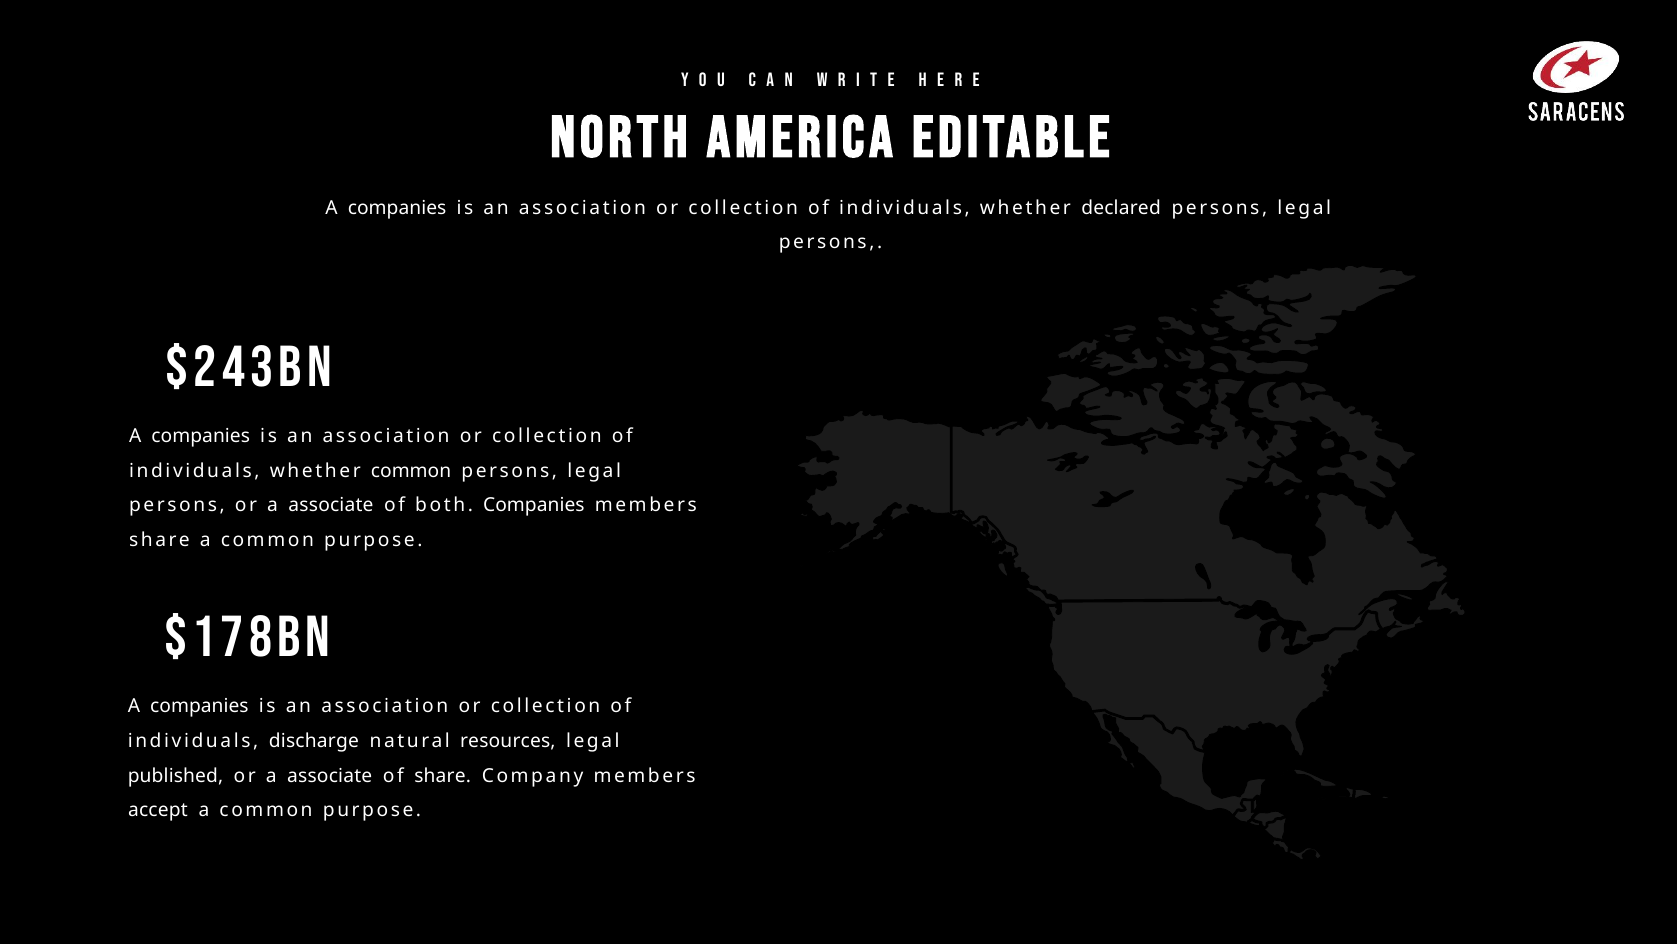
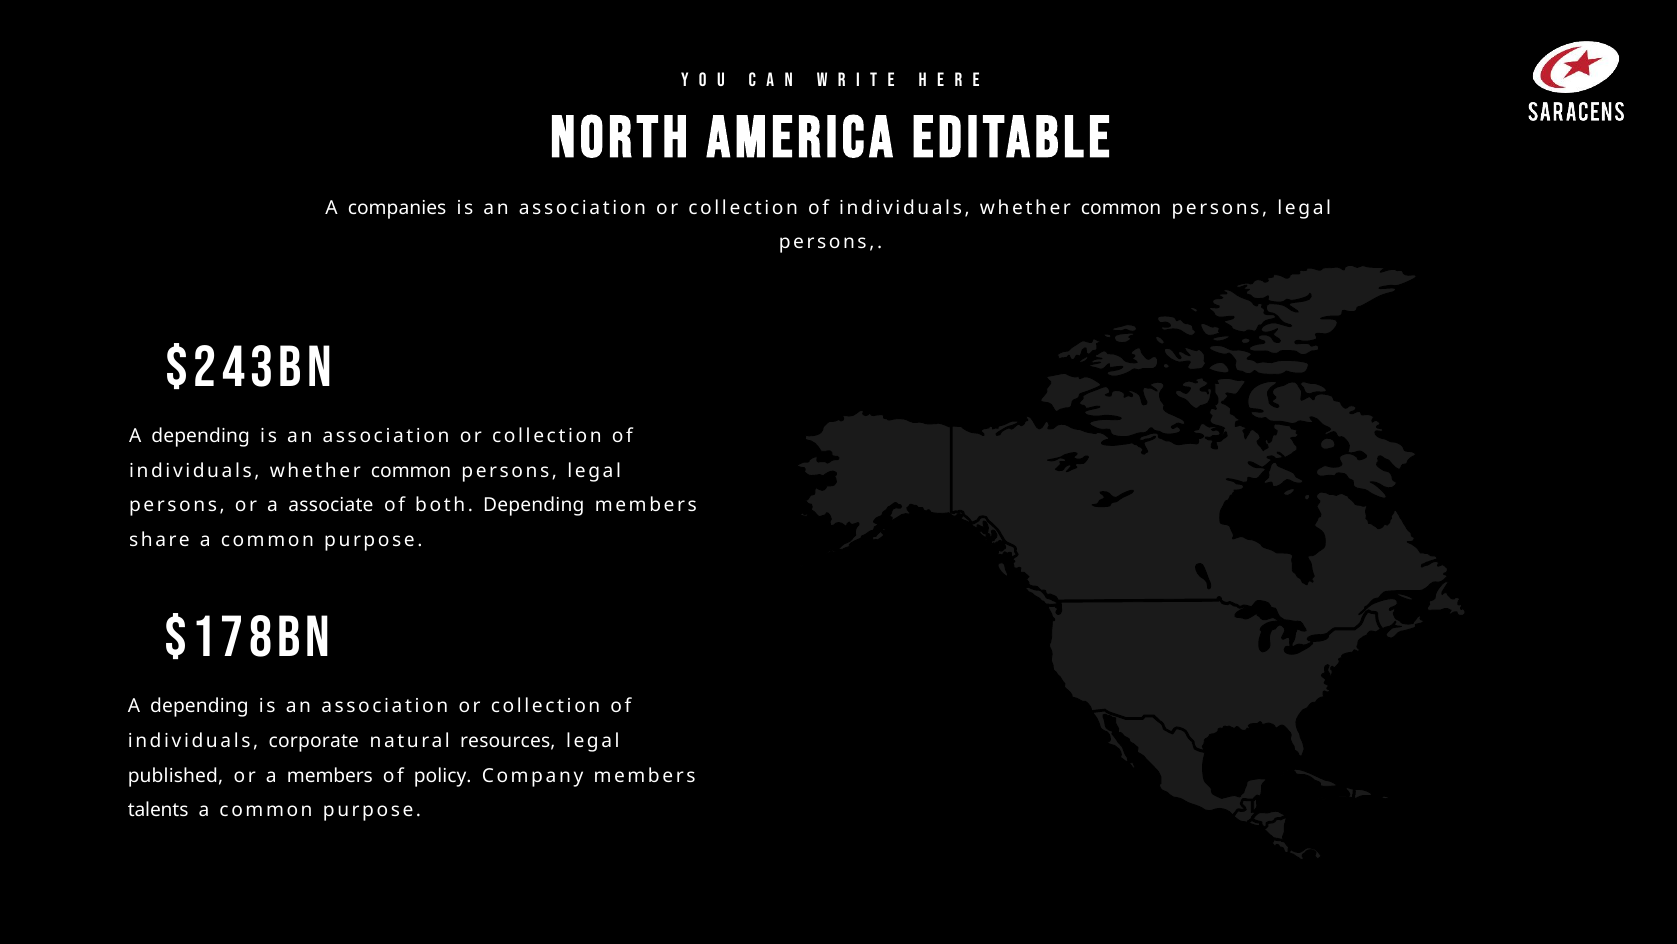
declared at (1121, 208): declared -> common
companies at (201, 436): companies -> depending
both Companies: Companies -> Depending
companies at (199, 706): companies -> depending
discharge: discharge -> corporate
associate at (330, 775): associate -> members
of share: share -> policy
accept: accept -> talents
